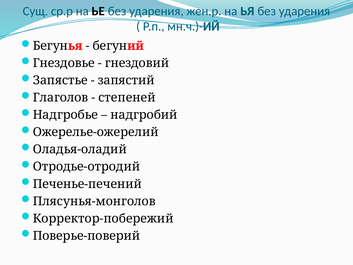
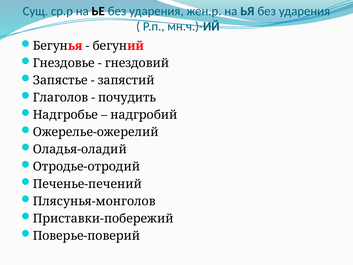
степеней: степеней -> почудить
Корректор-побережий: Корректор-побережий -> Приставки-побережий
